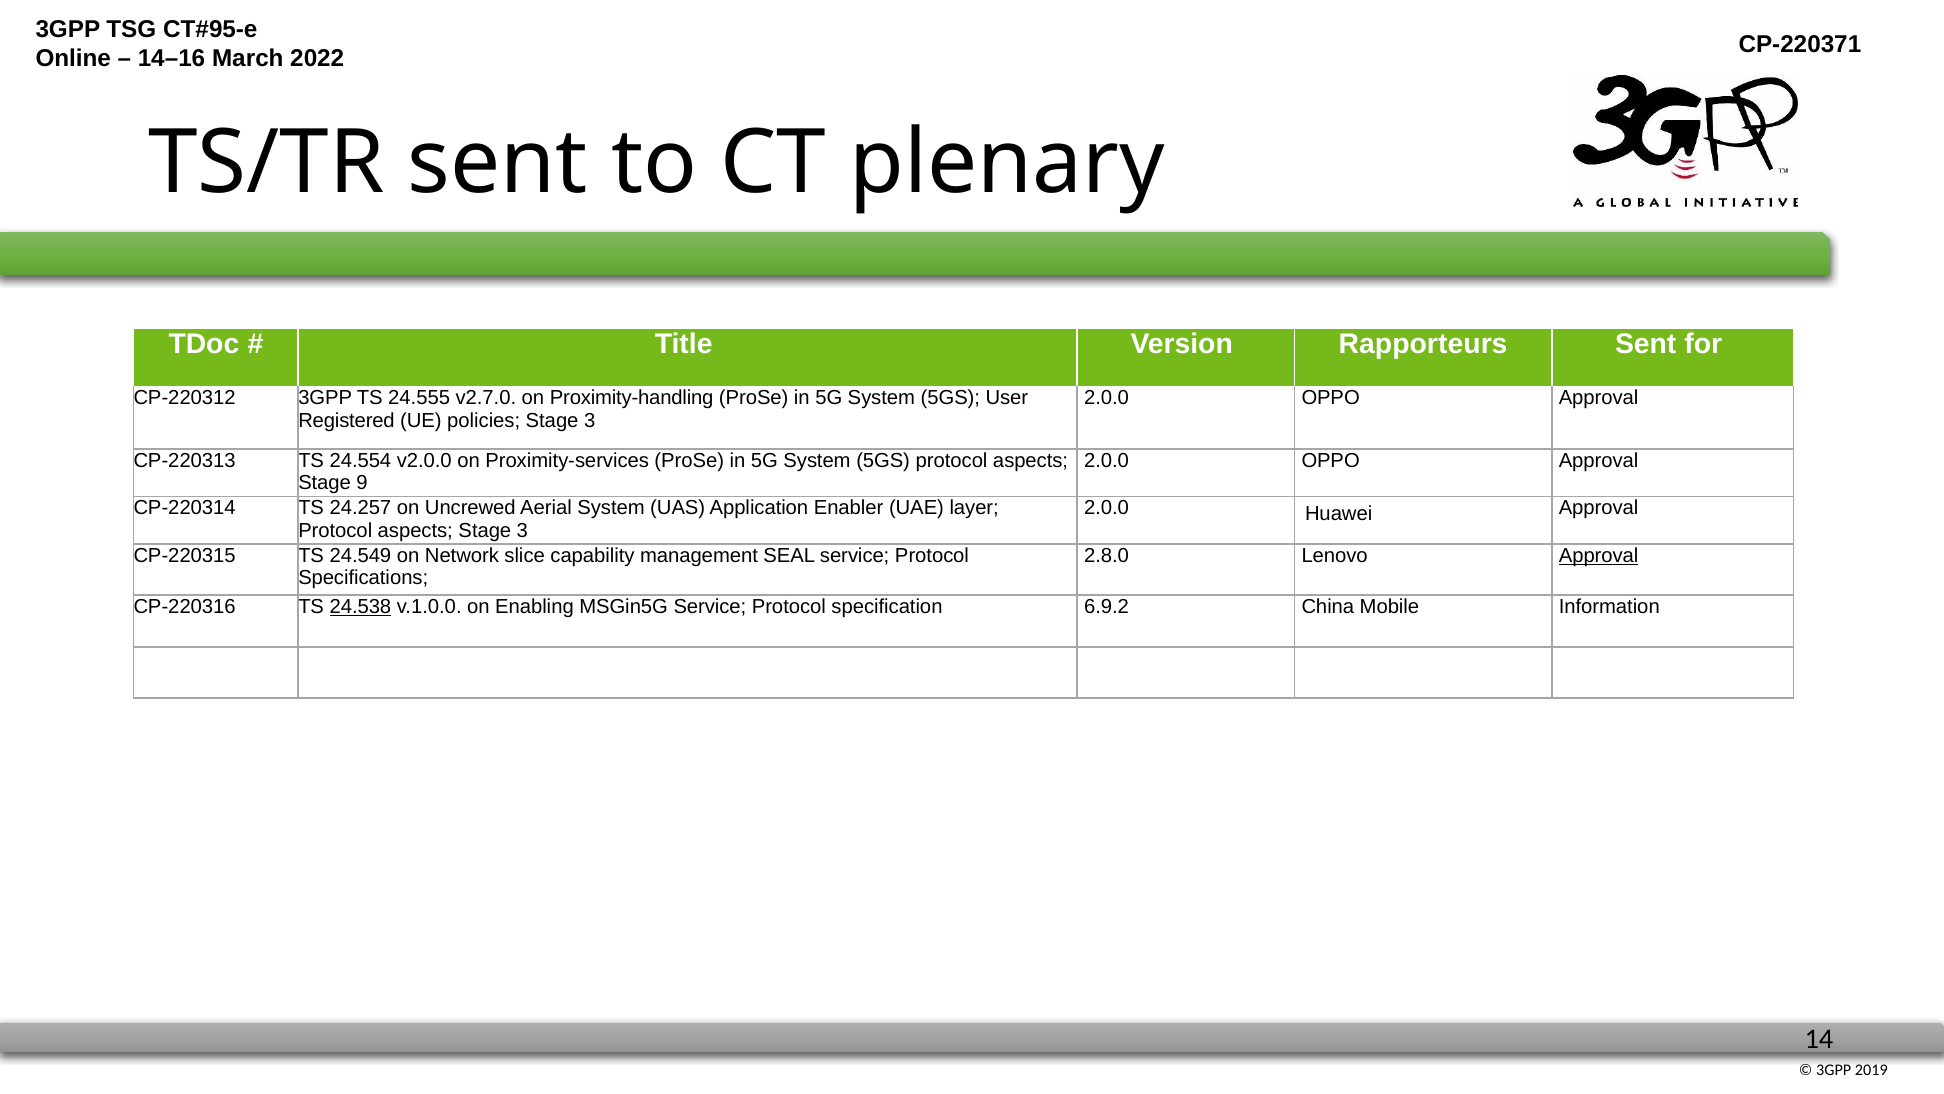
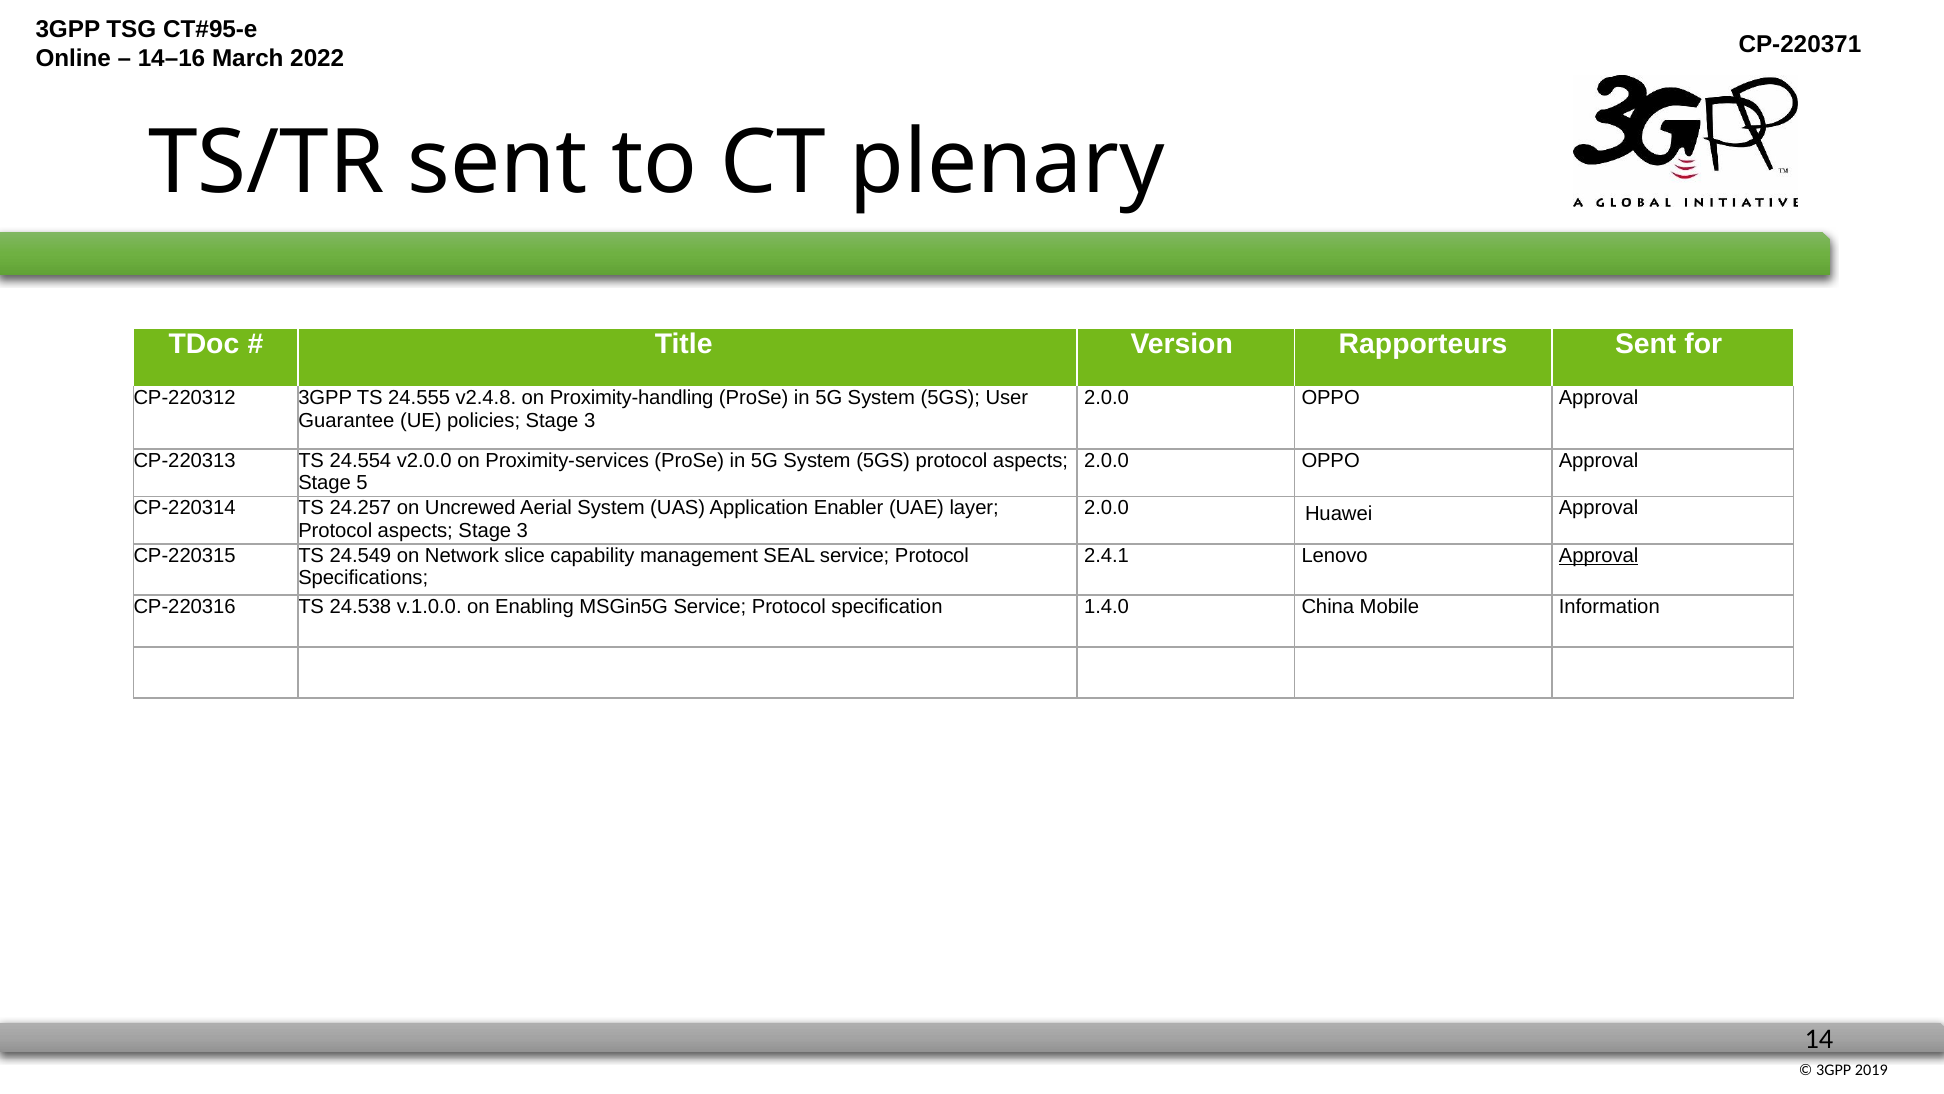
v2.7.0: v2.7.0 -> v2.4.8
Registered: Registered -> Guarantee
9: 9 -> 5
2.8.0: 2.8.0 -> 2.4.1
24.538 underline: present -> none
6.9.2: 6.9.2 -> 1.4.0
